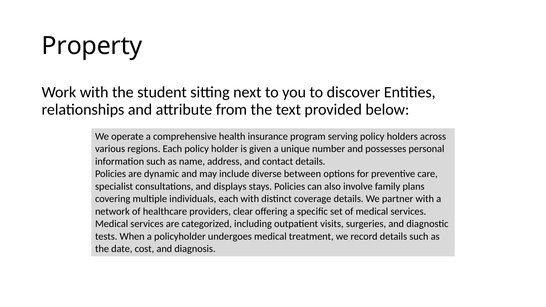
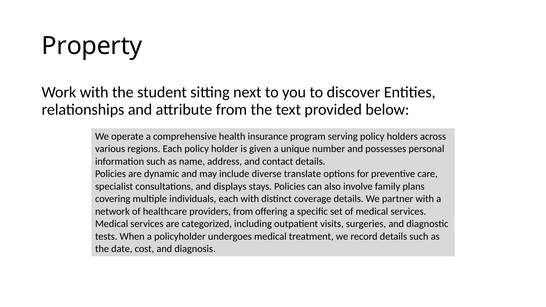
between: between -> translate
providers clear: clear -> from
